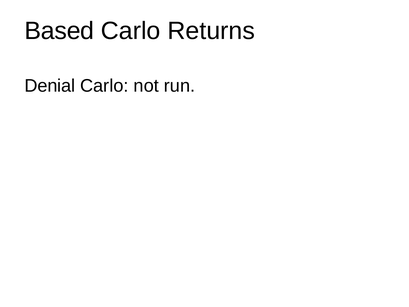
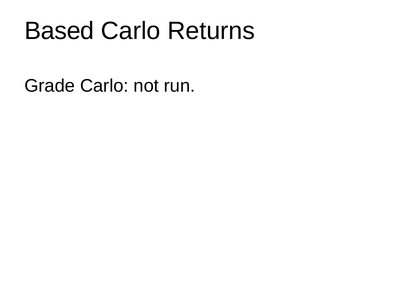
Denial: Denial -> Grade
